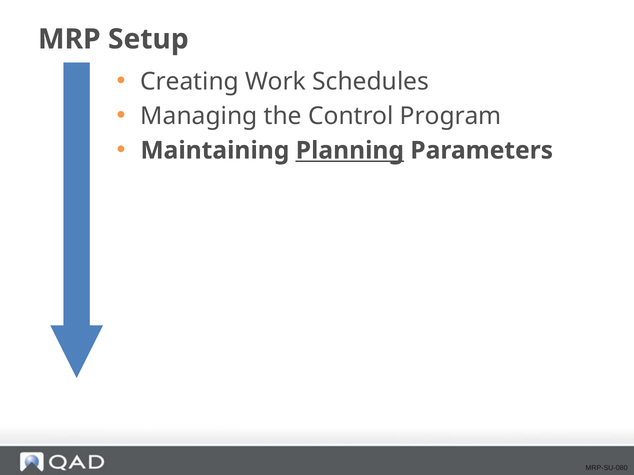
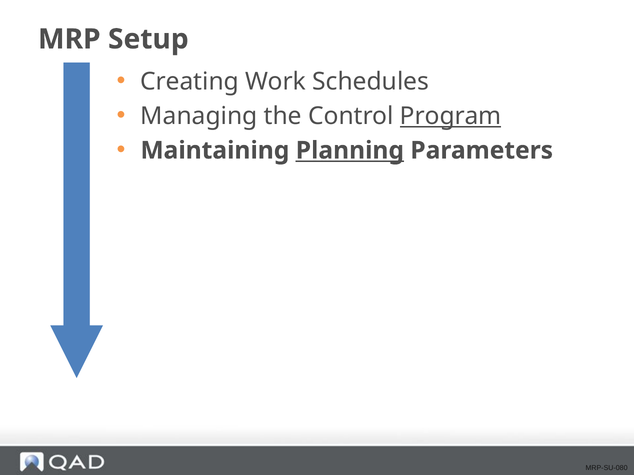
Program underline: none -> present
